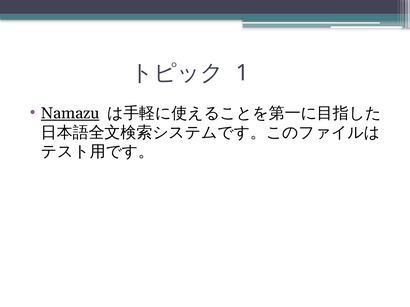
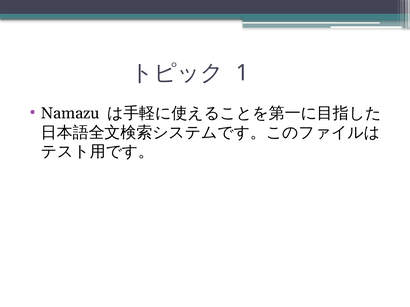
Namazu underline: present -> none
